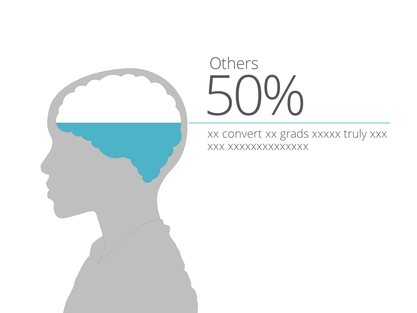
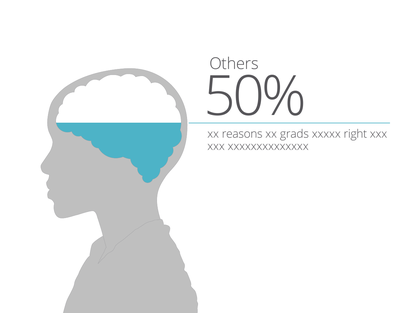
convert: convert -> reasons
truly: truly -> right
